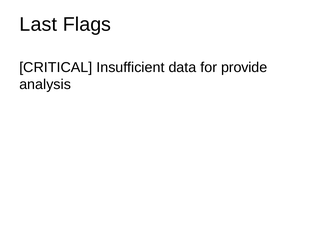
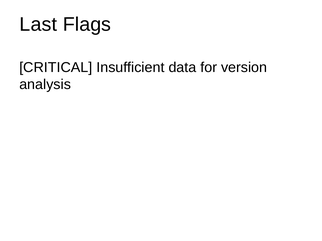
provide: provide -> version
